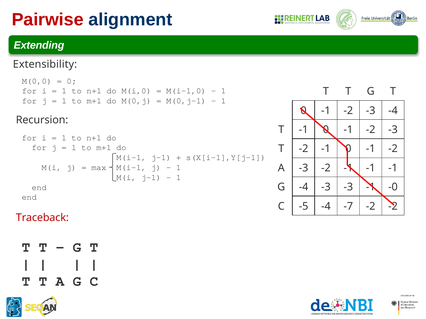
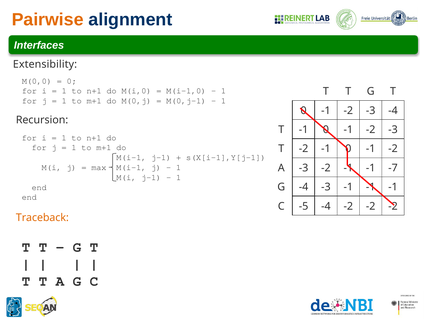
Pairwise colour: red -> orange
Extending: Extending -> Interfaces
-1 -1 -1: -1 -> -7
-3 -3: -3 -> -1
-0 at (393, 187): -0 -> -1
-4 -7: -7 -> -2
Traceback colour: red -> orange
